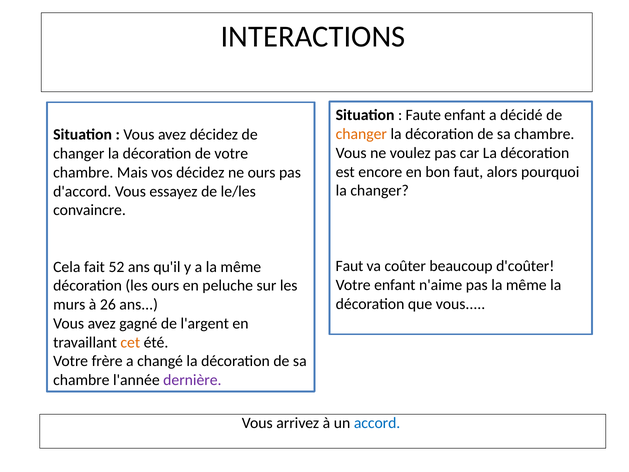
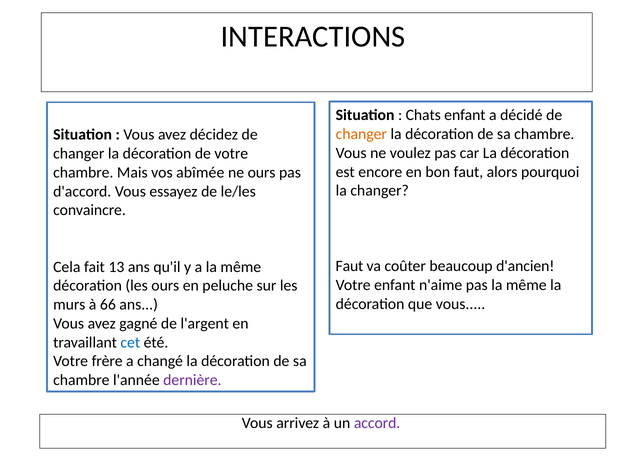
Faute: Faute -> Chats
vos décidez: décidez -> abîmée
d'coûter: d'coûter -> d'ancien
52: 52 -> 13
26: 26 -> 66
cet colour: orange -> blue
accord colour: blue -> purple
